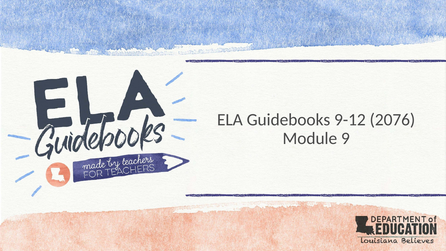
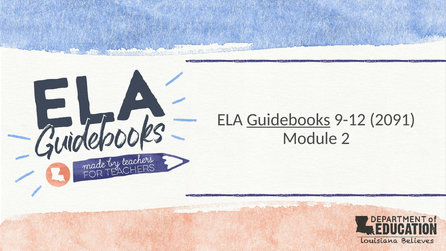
Guidebooks underline: none -> present
2076: 2076 -> 2091
9: 9 -> 2
